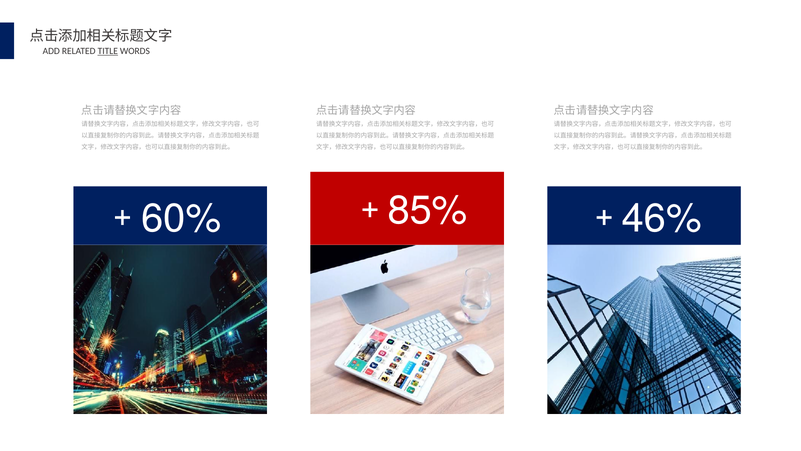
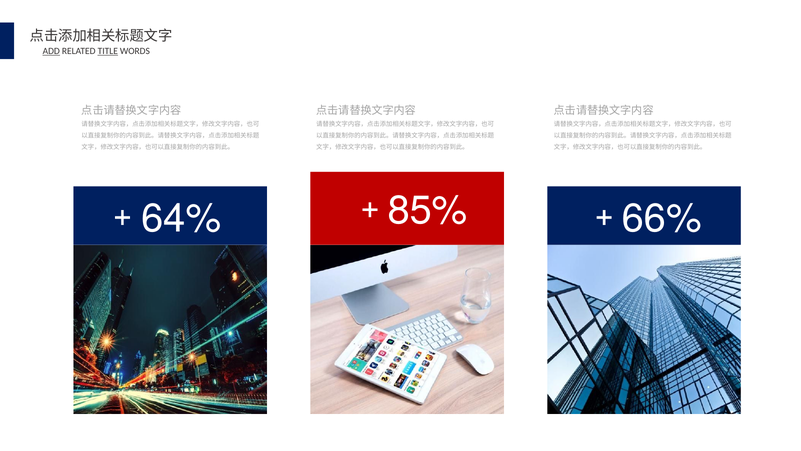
ADD underline: none -> present
60%: 60% -> 64%
46%: 46% -> 66%
